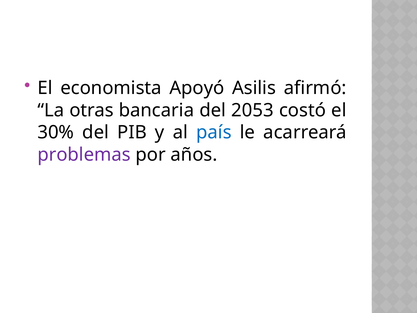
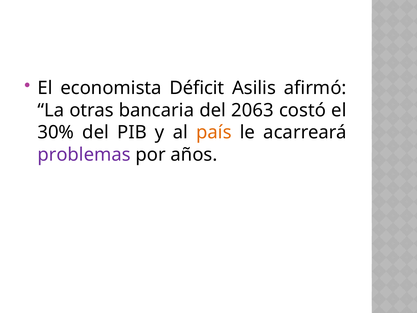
Apoyó: Apoyó -> Déficit
2053: 2053 -> 2063
país colour: blue -> orange
